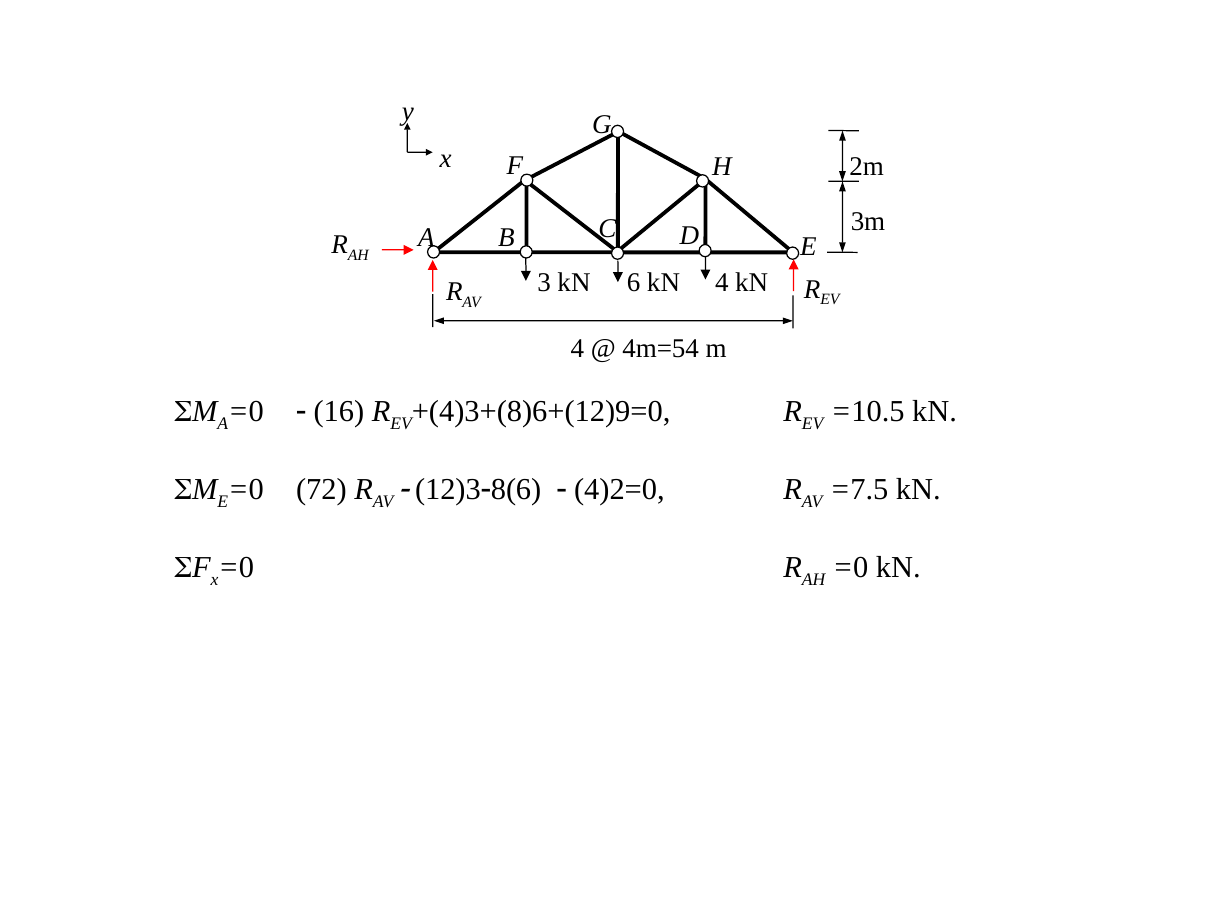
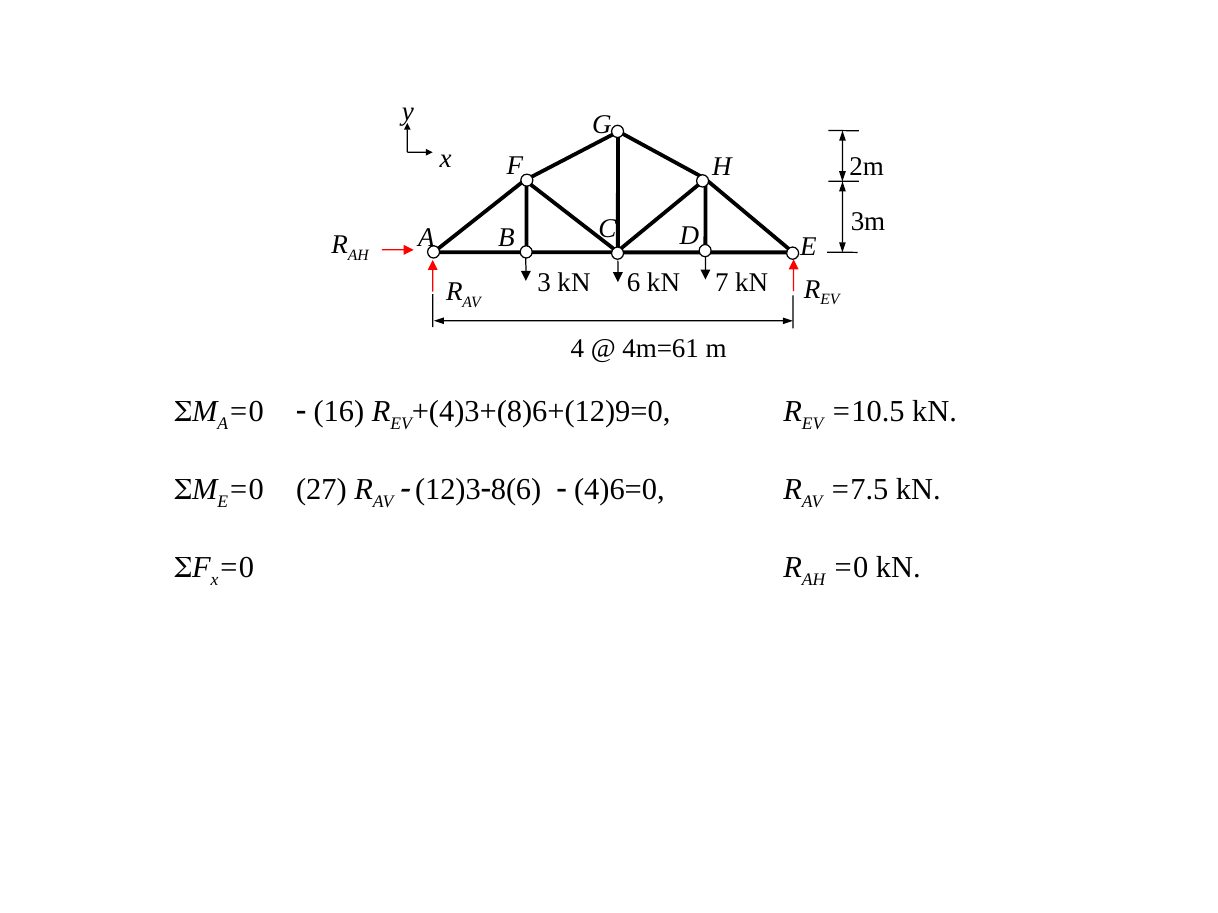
kN 4: 4 -> 7
4m=54: 4m=54 -> 4m=61
72: 72 -> 27
4)2=0: 4)2=0 -> 4)6=0
